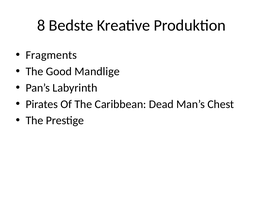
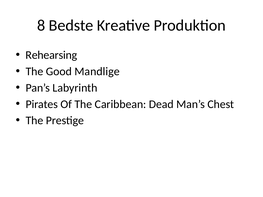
Fragments: Fragments -> Rehearsing
